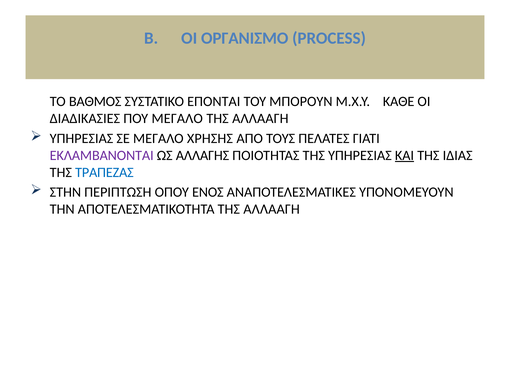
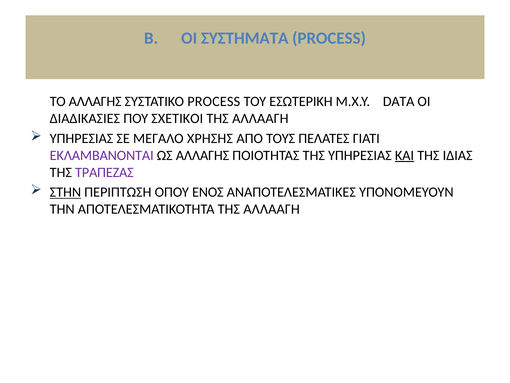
ΟΡΓΑΝΙΣΜΟ: ΟΡΓΑΝΙΣΜΟ -> ΣΥΣΤΗΜΑΤΑ
ΤΟ ΒΑΘΜΟΣ: ΒΑΘΜΟΣ -> ΑΛΛΑΓΗΣ
ΣΥΣΤΑΤΙΚΟ ΕΠΟΝΤΑΙ: ΕΠΟΝΤΑΙ -> PROCESS
ΜΠΟΡΟΥΝ: ΜΠΟΡΟΥΝ -> ΕΣΩΤΕΡΙΚΗ
ΚΑΘΕ: ΚΑΘΕ -> DATA
ΠΟΥ ΜΕΓΑΛΟ: ΜΕΓΑΛΟ -> ΣΧΕΤΙΚΟΙ
ΤΡΑΠΕΖΑΣ colour: blue -> purple
ΣΤΗΝ underline: none -> present
